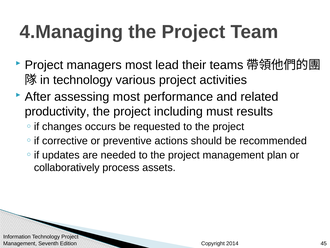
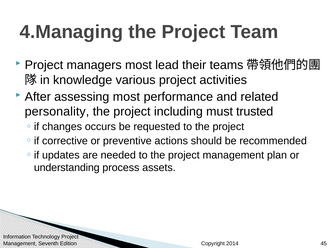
technology at (83, 80): technology -> knowledge
productivity: productivity -> personality
results: results -> trusted
collaboratively: collaboratively -> understanding
